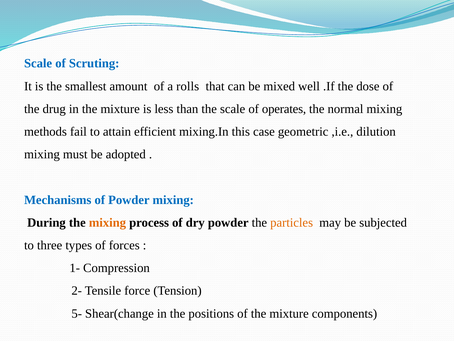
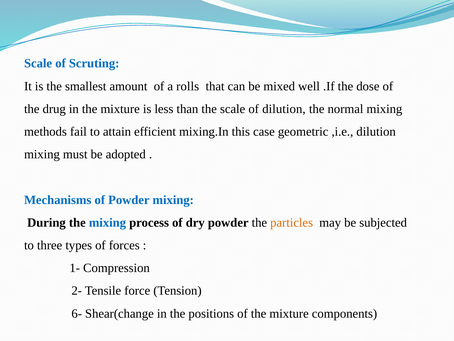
of operates: operates -> dilution
mixing at (107, 222) colour: orange -> blue
5-: 5- -> 6-
